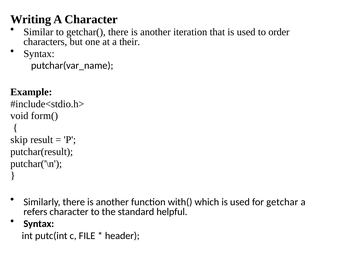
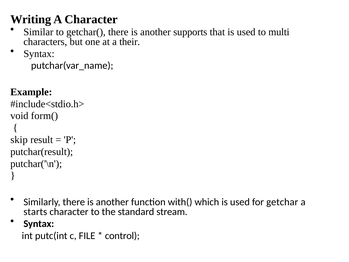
iteration: iteration -> supports
order: order -> multi
refers: refers -> starts
helpful: helpful -> stream
header: header -> control
